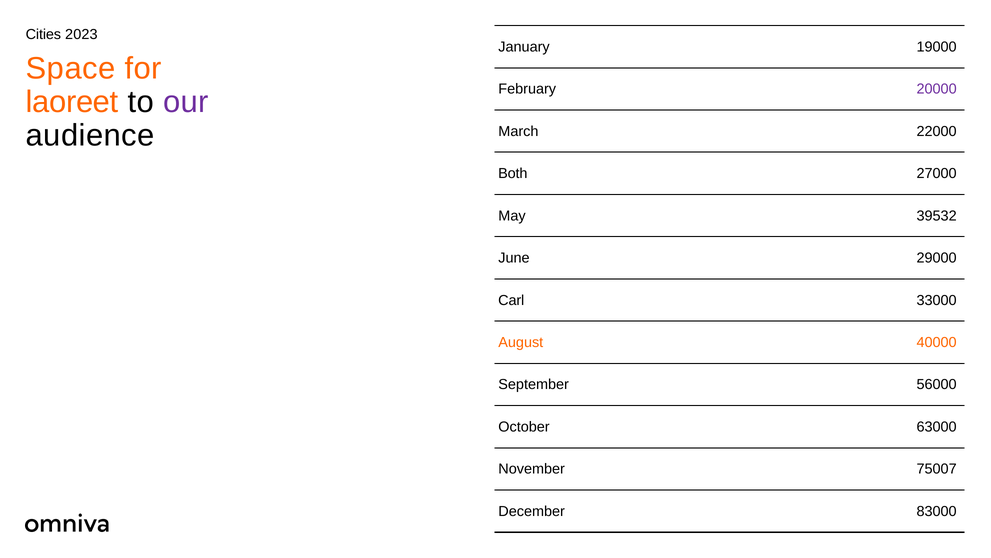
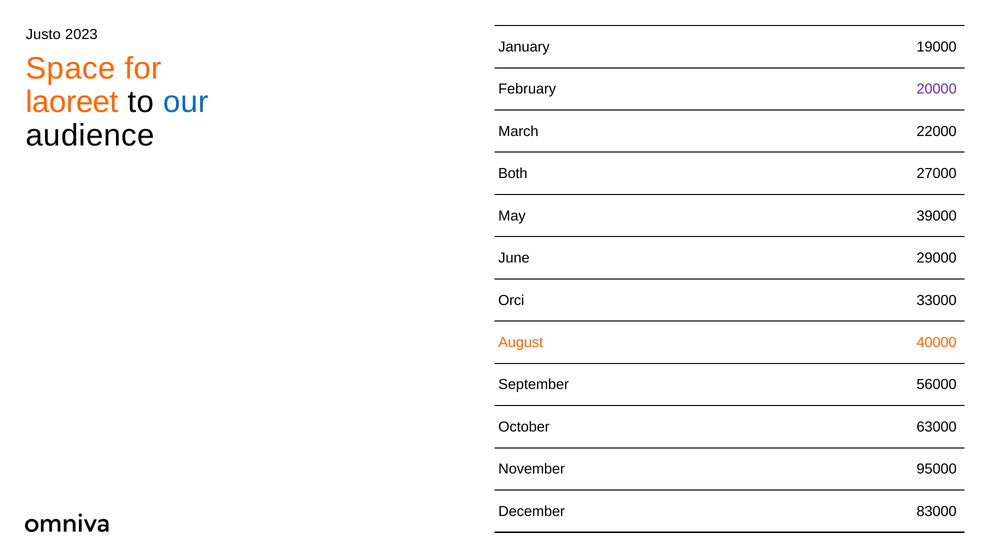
Cities: Cities -> Justo
our colour: purple -> blue
39532: 39532 -> 39000
Carl: Carl -> Orci
75007: 75007 -> 95000
